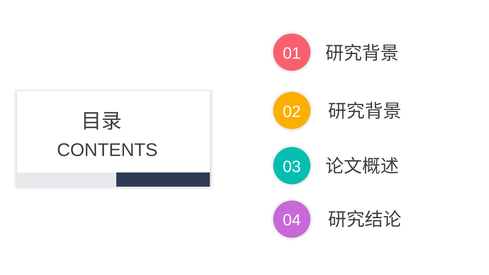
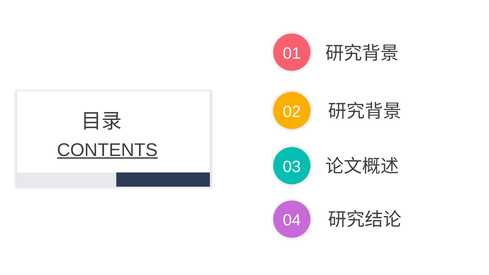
CONTENTS underline: none -> present
